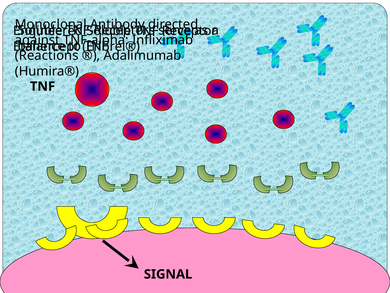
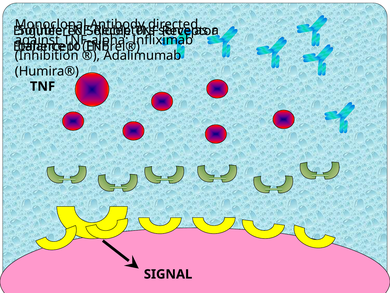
Reactions: Reactions -> Inhibition
